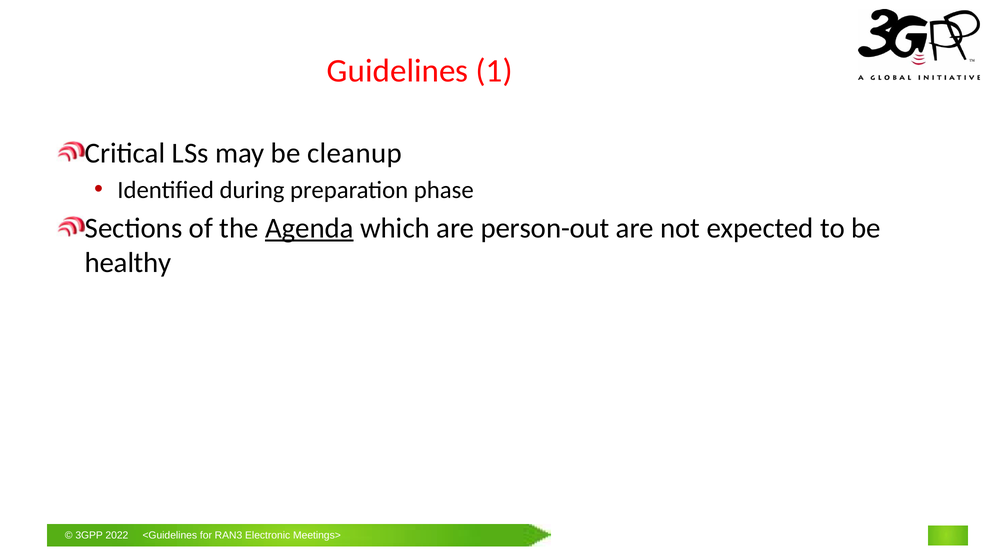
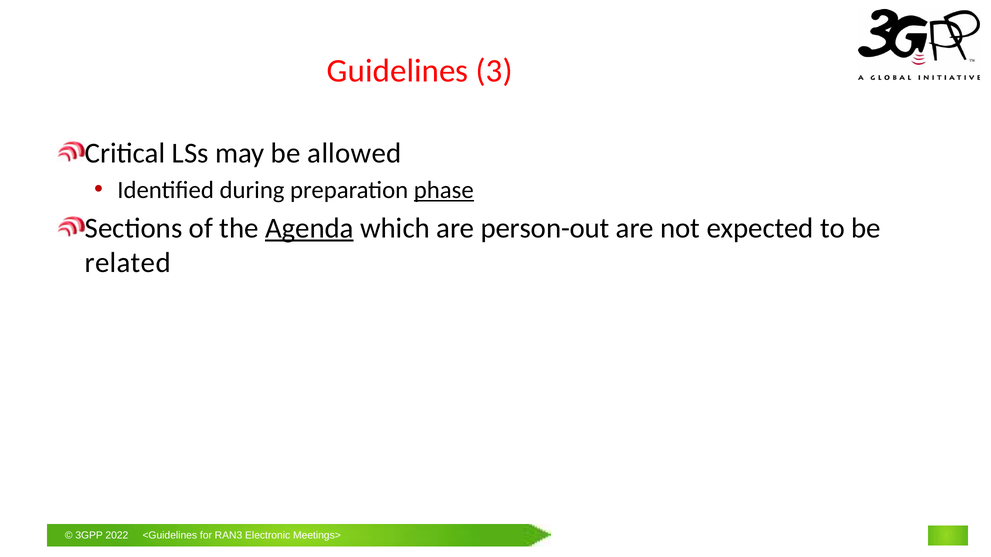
1: 1 -> 3
cleanup: cleanup -> allowed
phase underline: none -> present
healthy: healthy -> related
